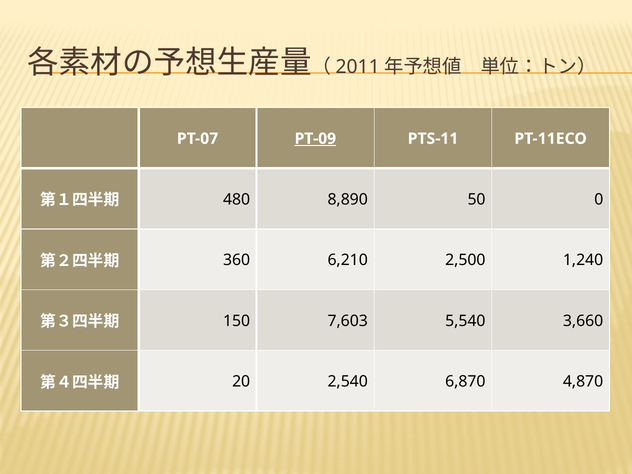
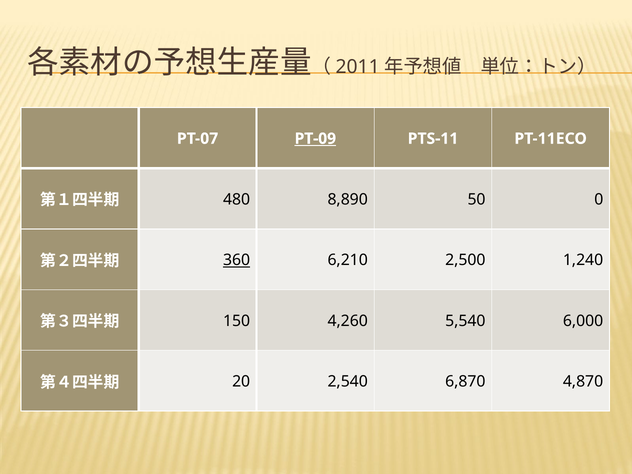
360 underline: none -> present
7,603: 7,603 -> 4,260
3,660: 3,660 -> 6,000
